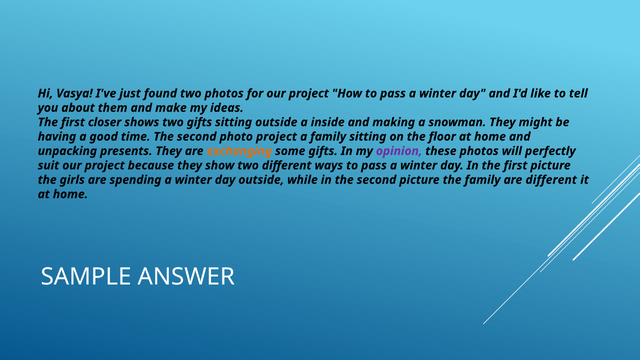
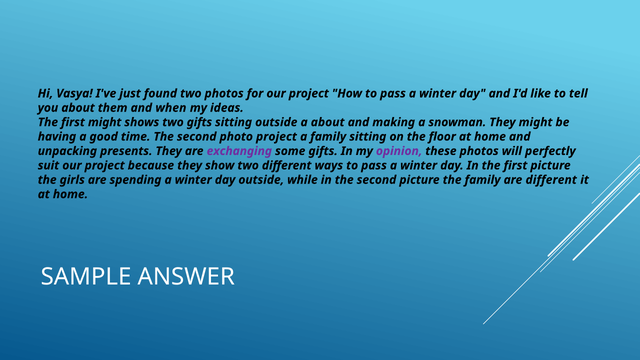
make: make -> when
first closer: closer -> might
a inside: inside -> about
exchanging colour: orange -> purple
